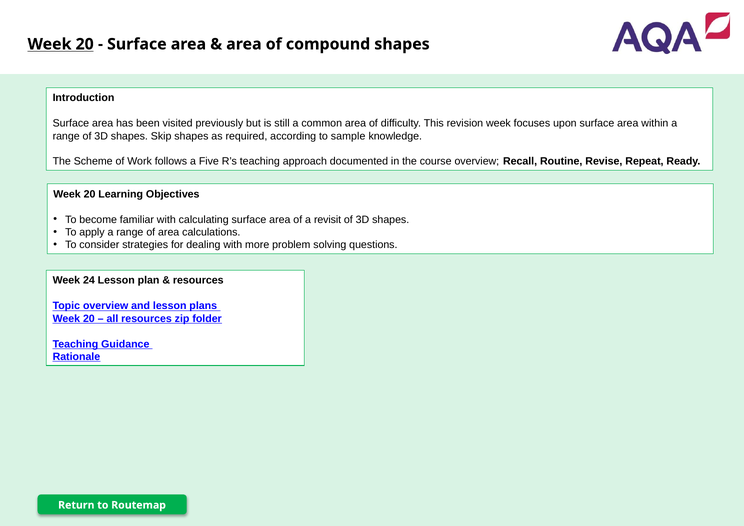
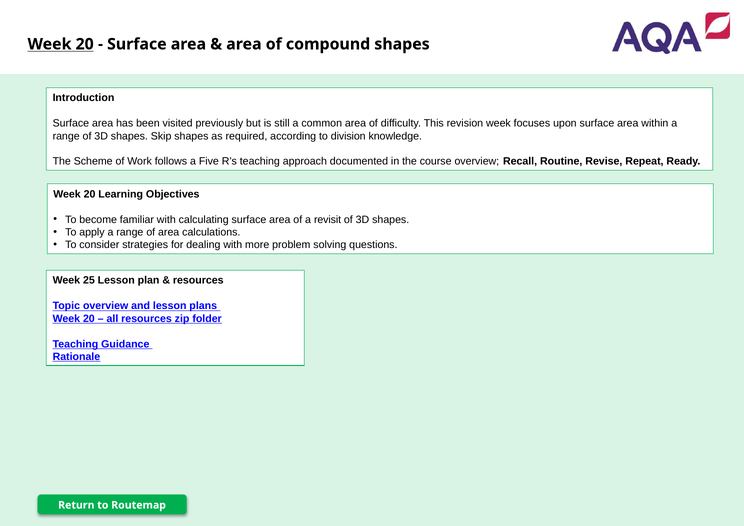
sample: sample -> division
24: 24 -> 25
